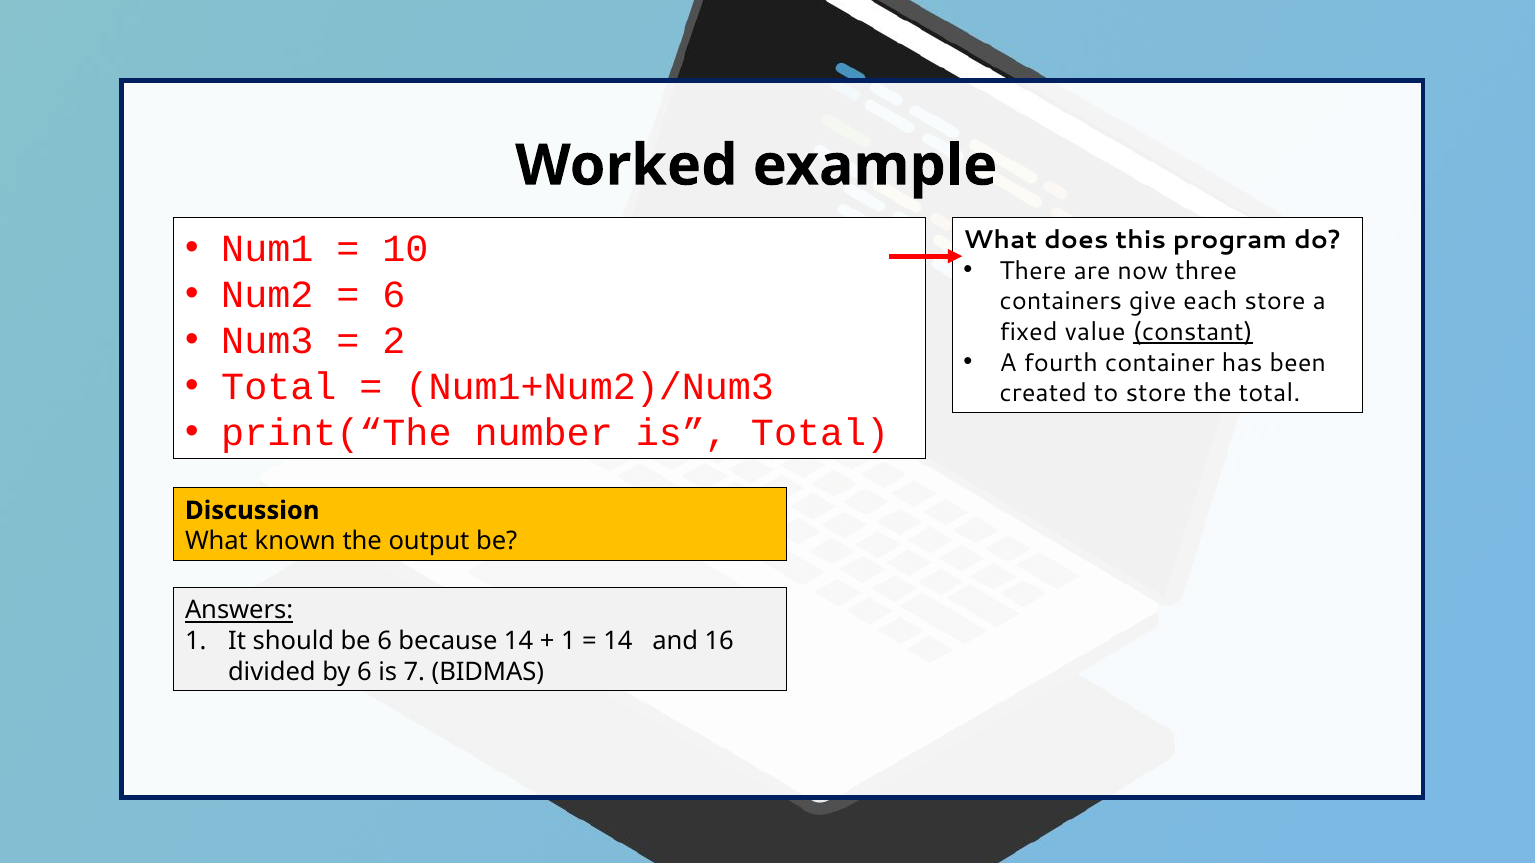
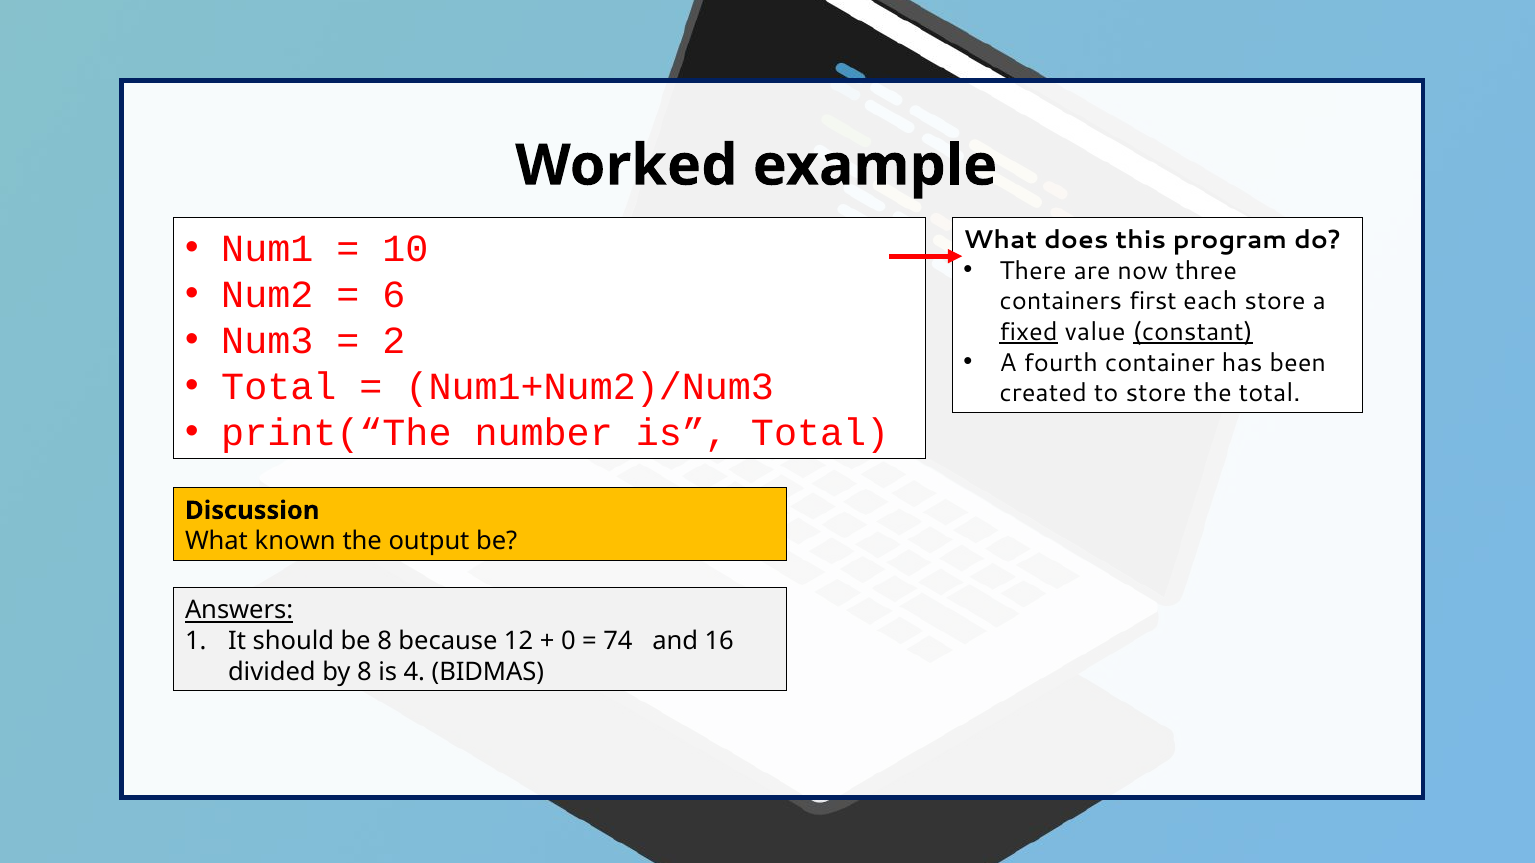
give: give -> first
fixed underline: none -> present
be 6: 6 -> 8
because 14: 14 -> 12
1 at (568, 641): 1 -> 0
14 at (618, 641): 14 -> 74
by 6: 6 -> 8
7: 7 -> 4
